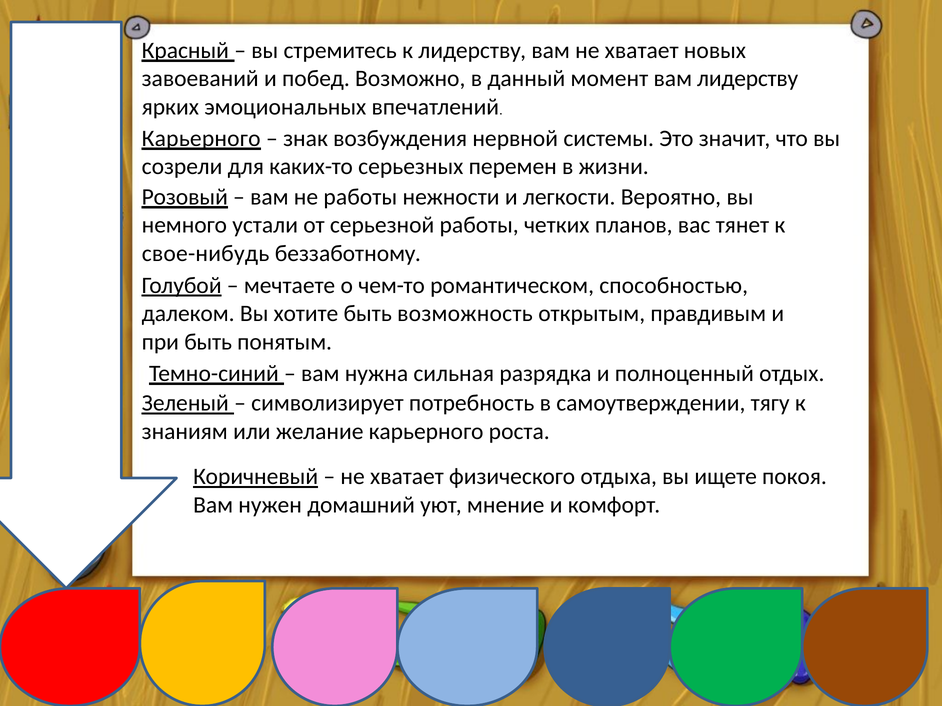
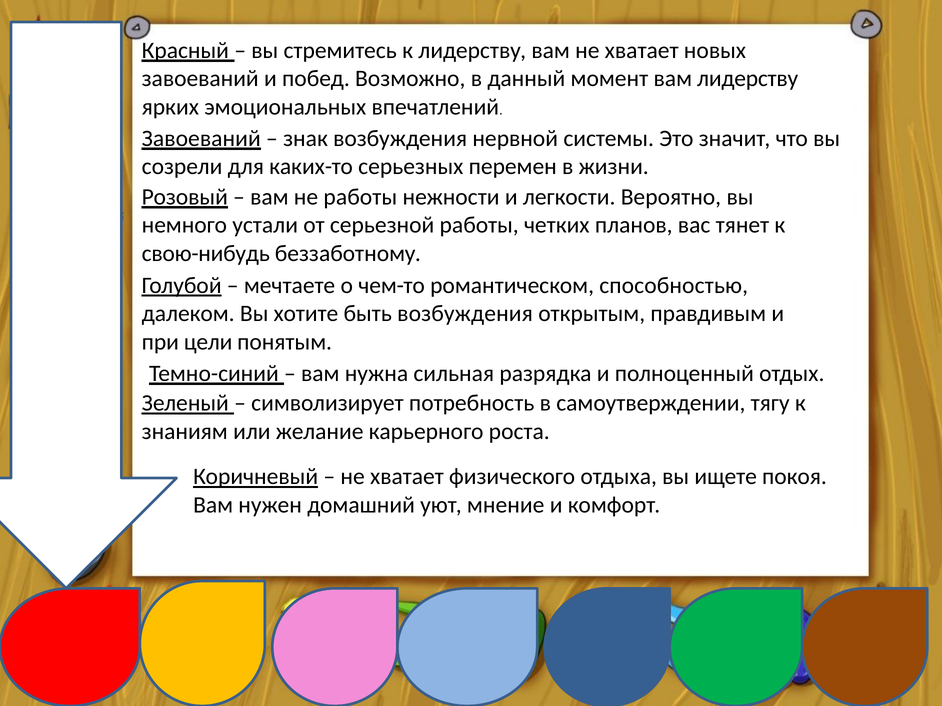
Карьерного at (201, 139): Карьерного -> Завоеваний
свое-нибудь: свое-нибудь -> свою-нибудь
быть возможность: возможность -> возбуждения
при быть: быть -> цели
